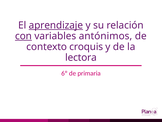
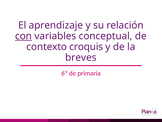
aprendizaje underline: present -> none
antónimos: antónimos -> conceptual
lectora: lectora -> breves
